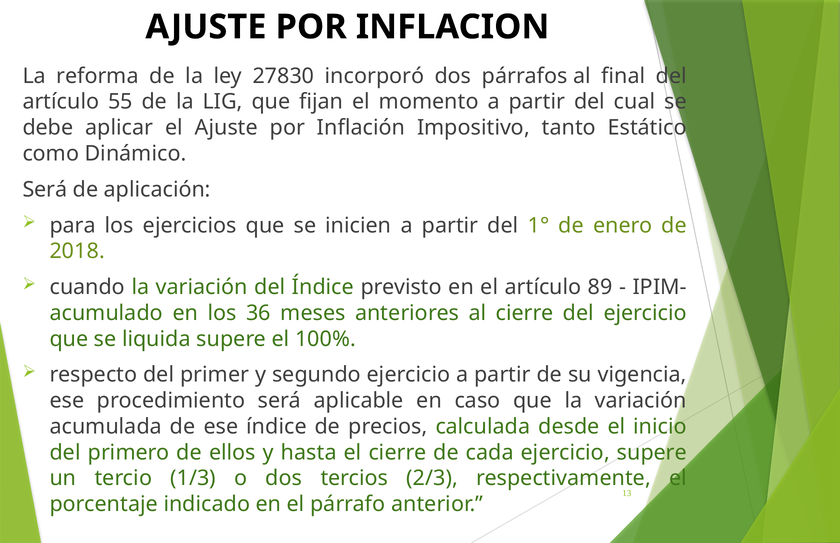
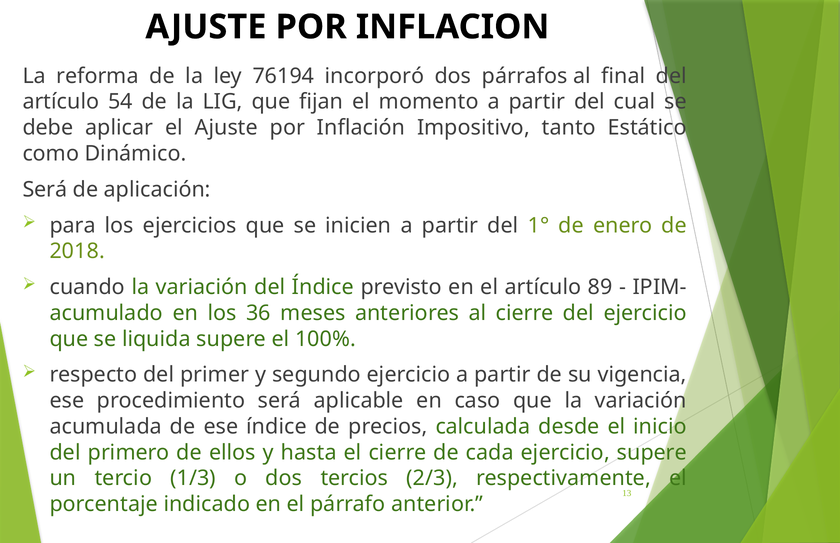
27830: 27830 -> 76194
55: 55 -> 54
